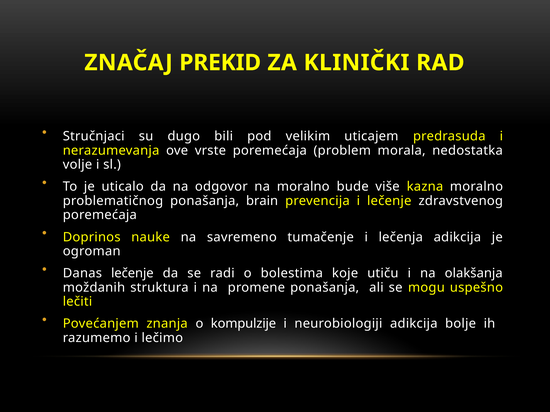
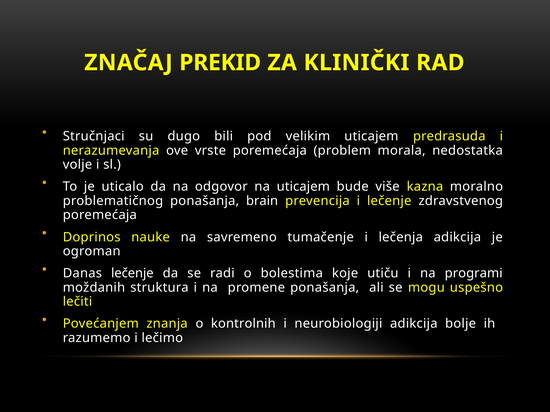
na moralno: moralno -> uticajem
olakšanja: olakšanja -> programi
kompulzije: kompulzije -> kontrolnih
